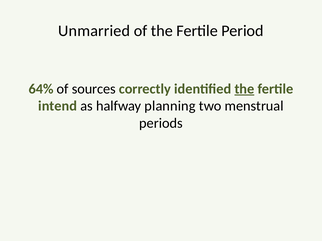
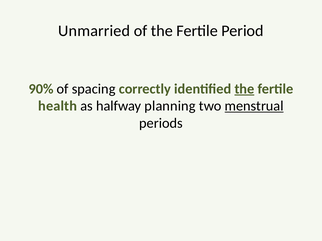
64%: 64% -> 90%
sources: sources -> spacing
intend: intend -> health
menstrual underline: none -> present
